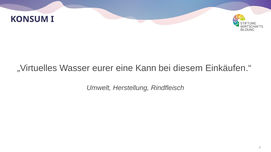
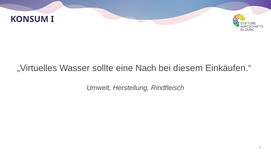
eurer: eurer -> sollte
Kann: Kann -> Nach
